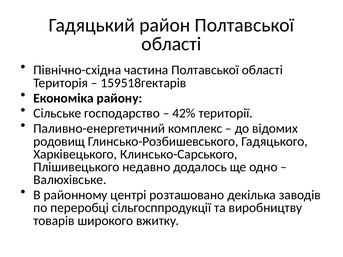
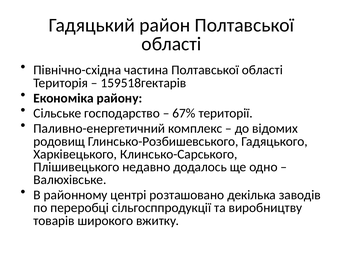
42%: 42% -> 67%
